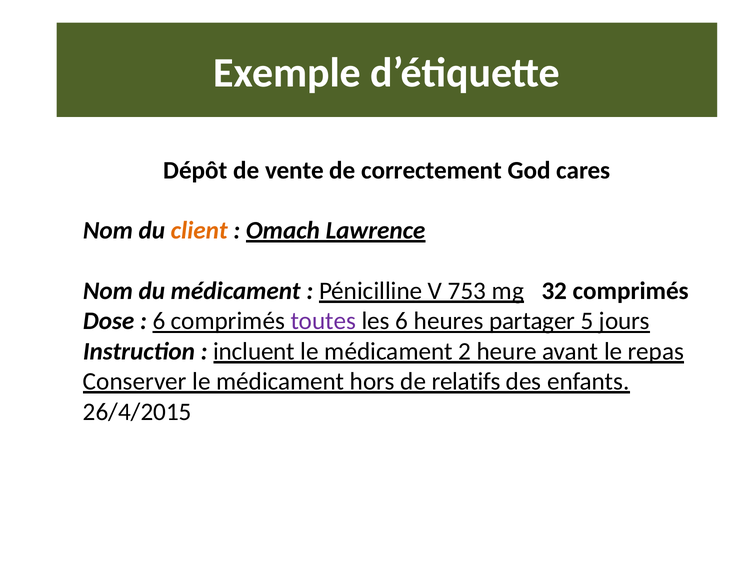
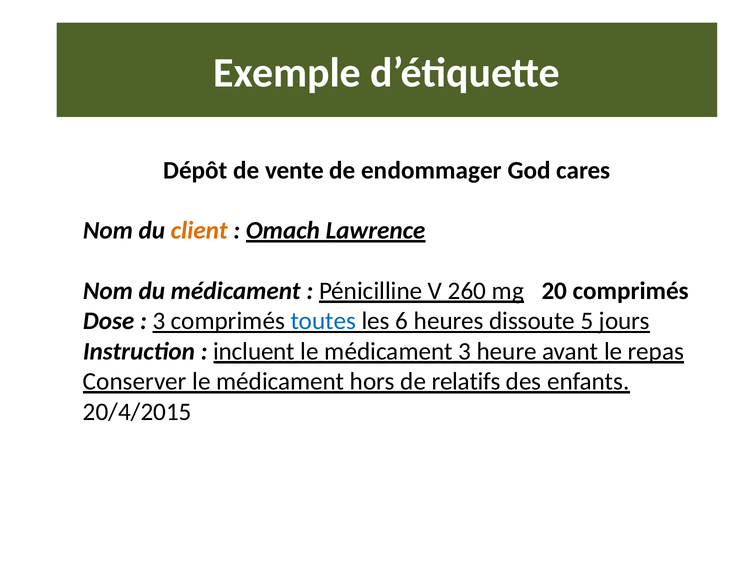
correctement: correctement -> endommager
753: 753 -> 260
32: 32 -> 20
6 at (159, 321): 6 -> 3
toutes colour: purple -> blue
partager: partager -> dissoute
médicament 2: 2 -> 3
26/4/2015: 26/4/2015 -> 20/4/2015
